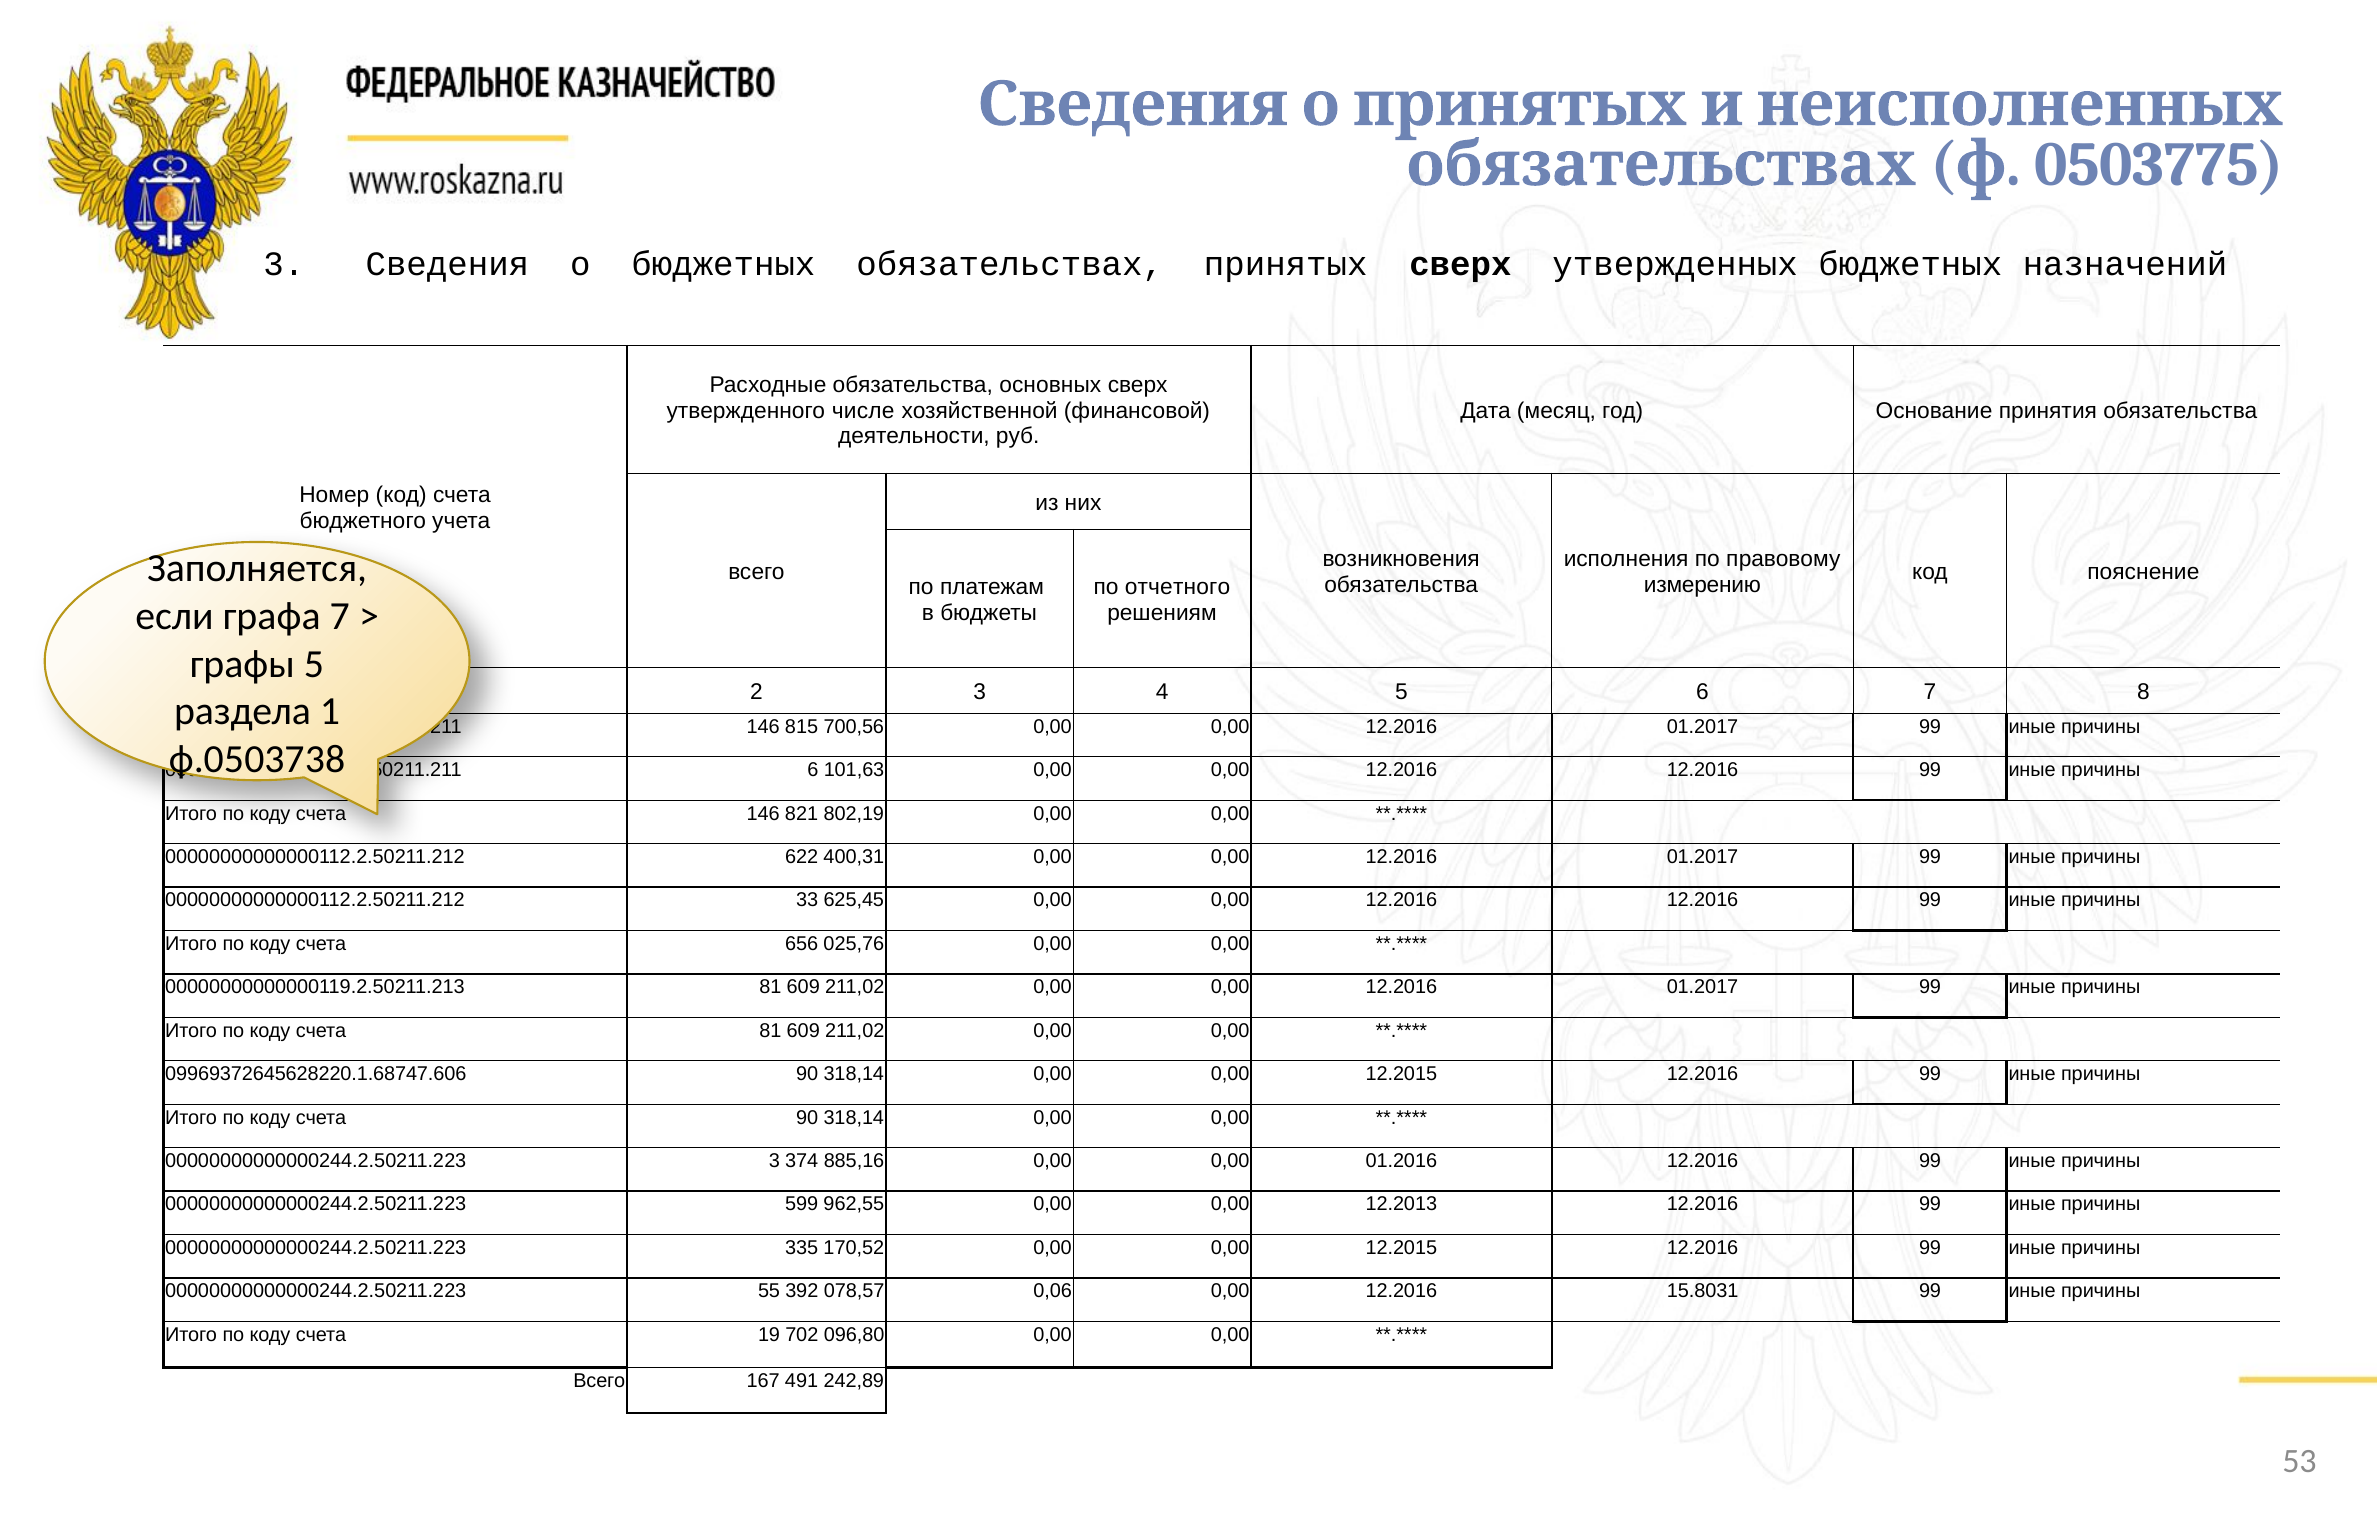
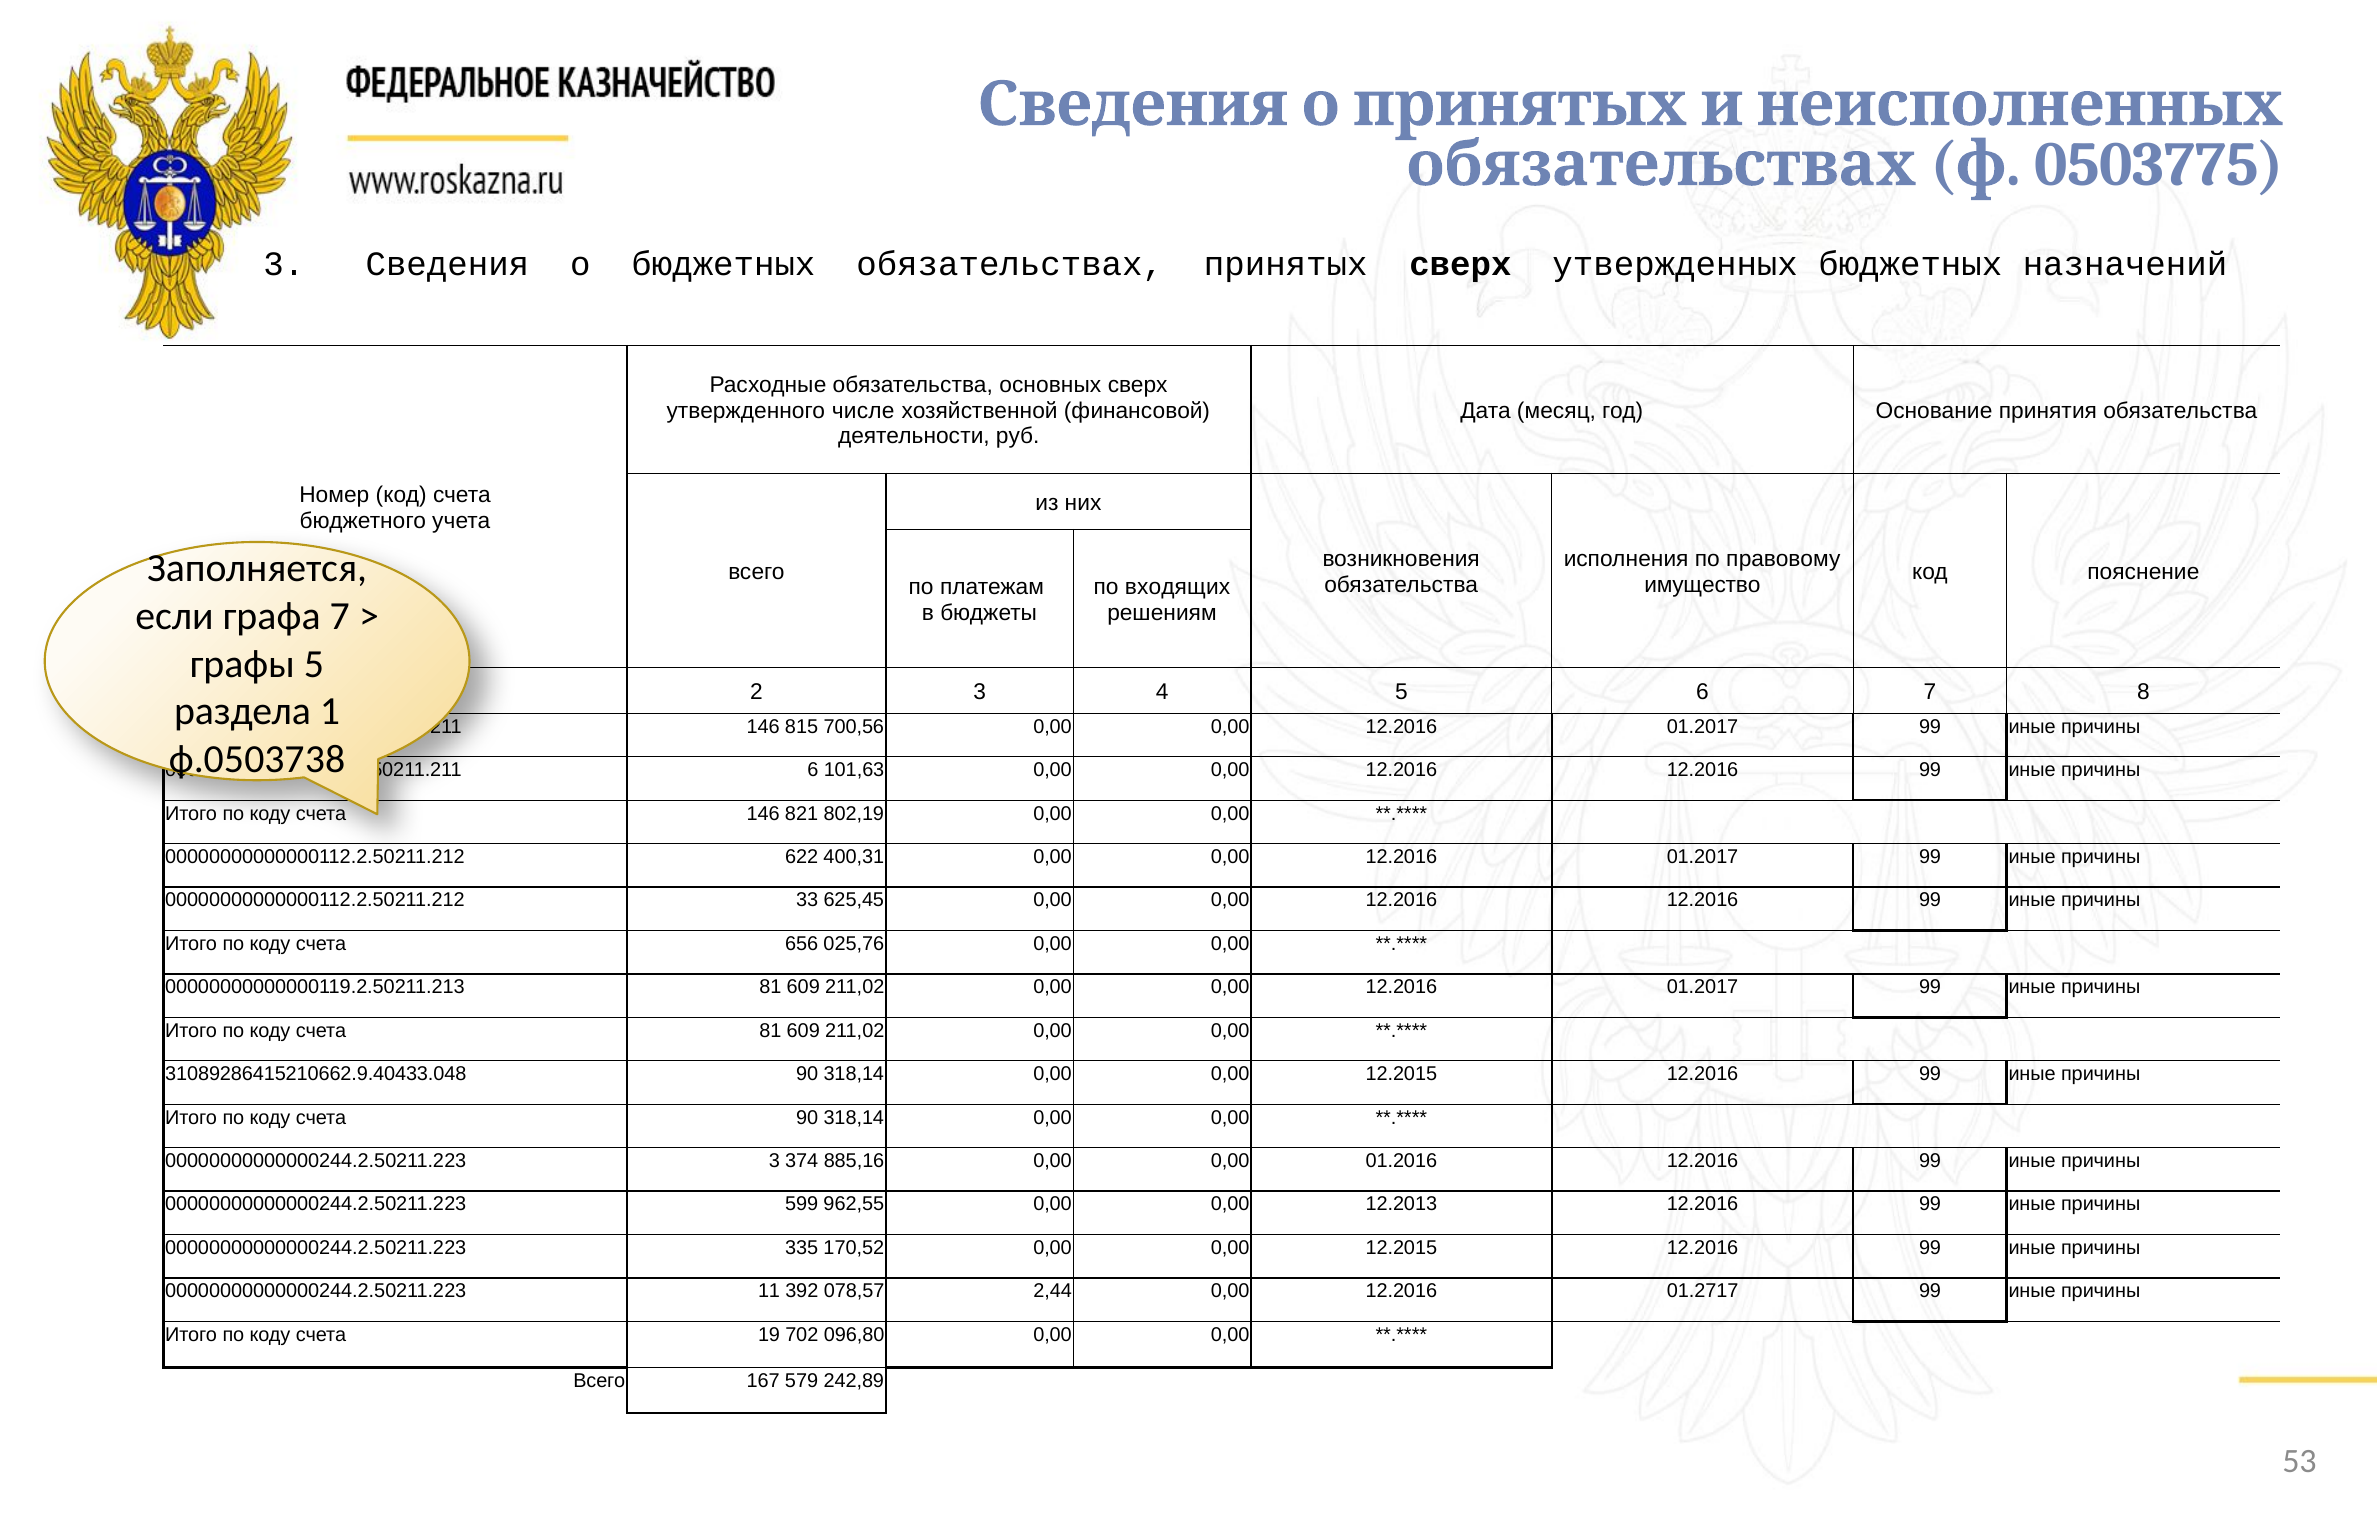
измерению: измерению -> имущество
отчетного: отчетного -> входящих
09969372645628220.1.68747.606: 09969372645628220.1.68747.606 -> 31089286415210662.9.40433.048
55: 55 -> 11
0,06: 0,06 -> 2,44
15.8031: 15.8031 -> 01.2717
491: 491 -> 579
